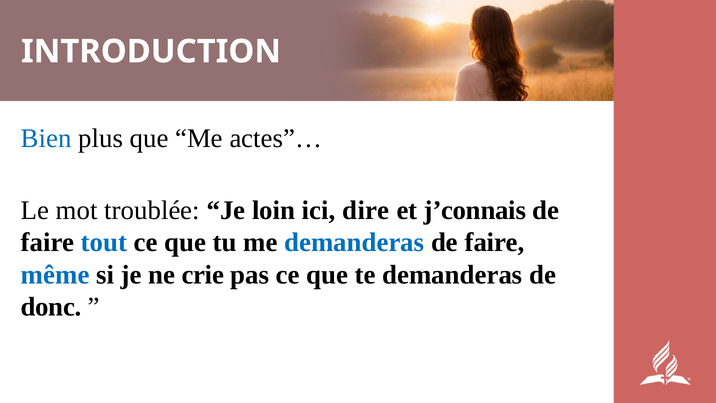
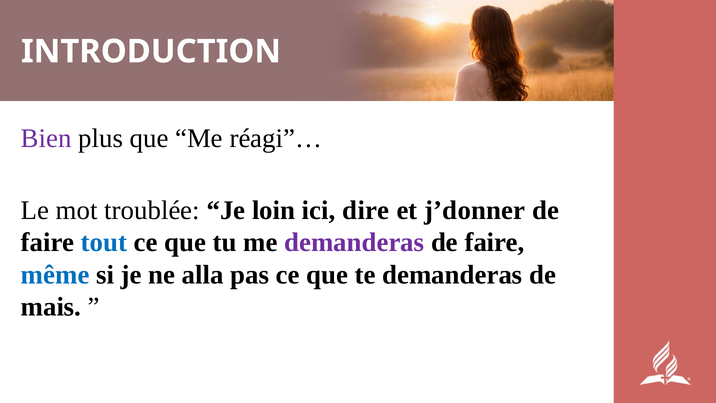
Bien colour: blue -> purple
actes”…: actes”… -> réagi”…
j’connais: j’connais -> j’donner
demanderas at (354, 242) colour: blue -> purple
crie: crie -> alla
donc: donc -> mais
